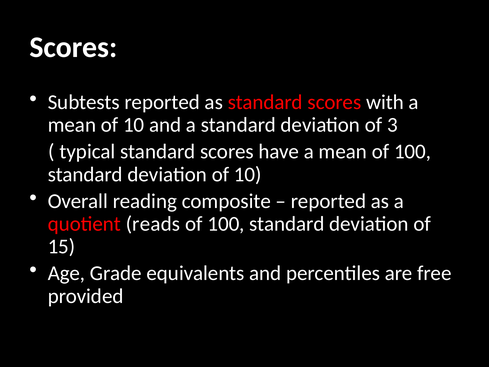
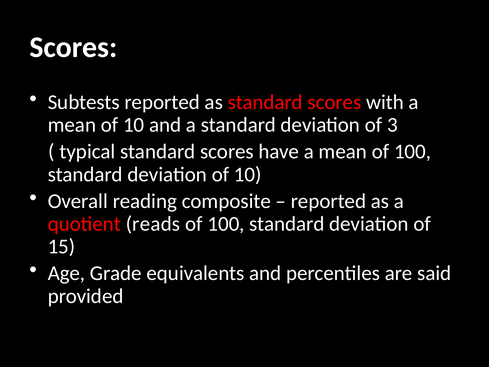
free: free -> said
